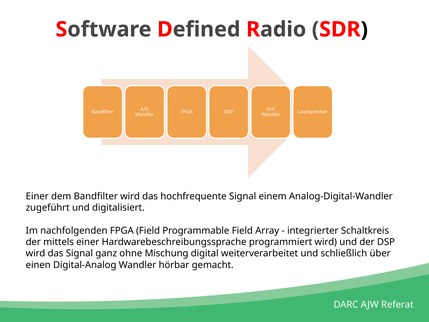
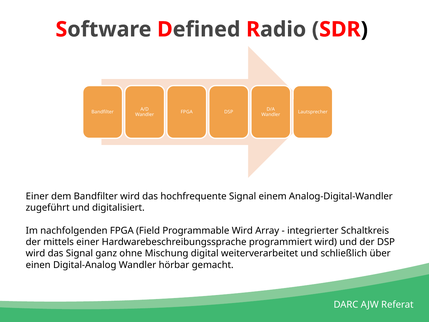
Programmable Field: Field -> Wird
